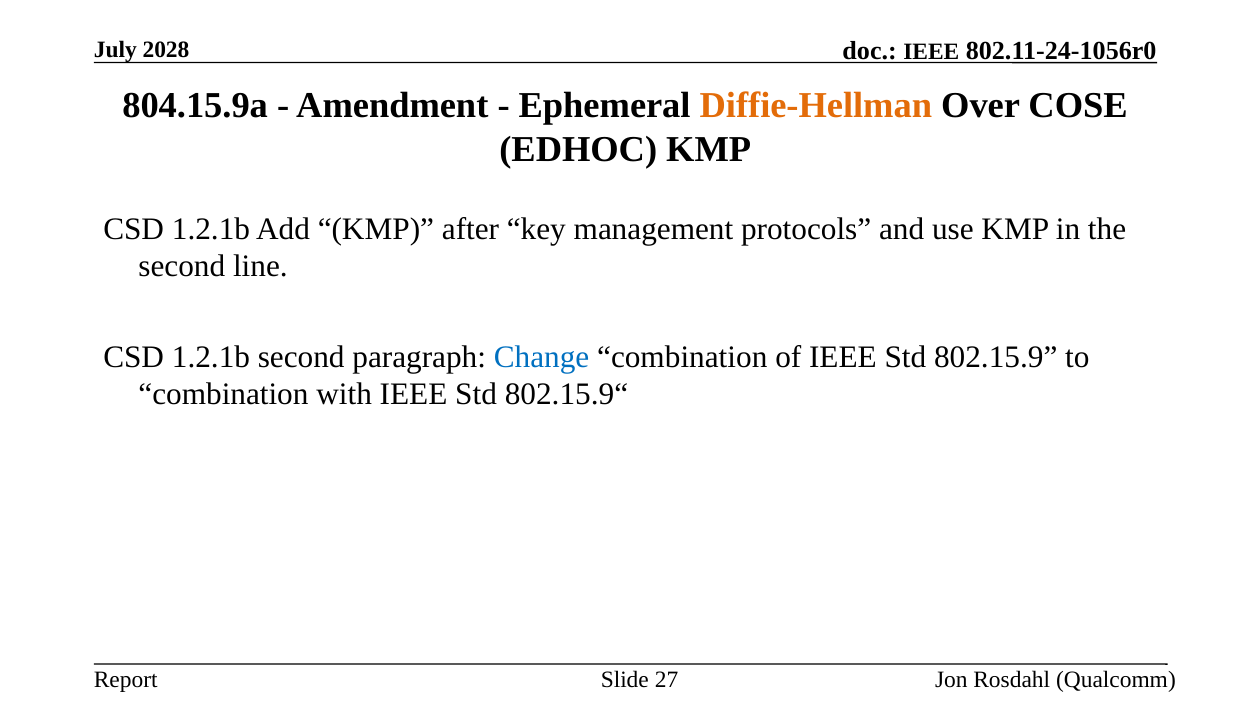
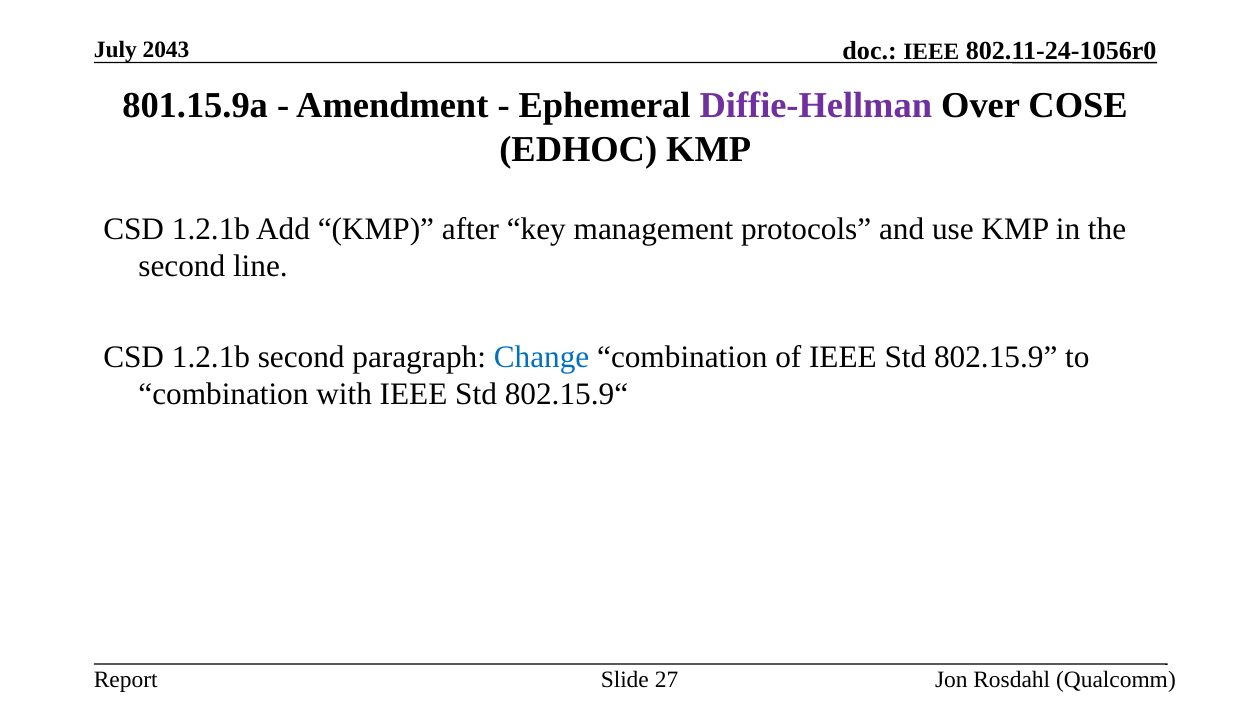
2028: 2028 -> 2043
804.15.9a: 804.15.9a -> 801.15.9a
Diffie-Hellman colour: orange -> purple
